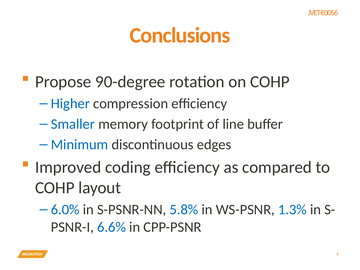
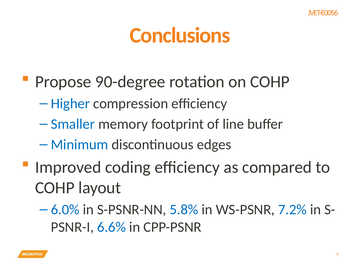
1.3%: 1.3% -> 7.2%
